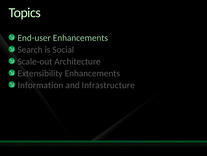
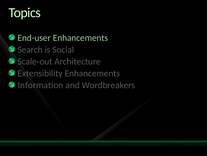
Infrastructure: Infrastructure -> Wordbreakers
